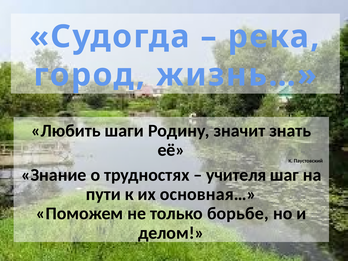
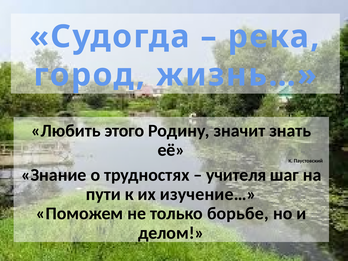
шаги: шаги -> этого
основная…: основная… -> изучение…
